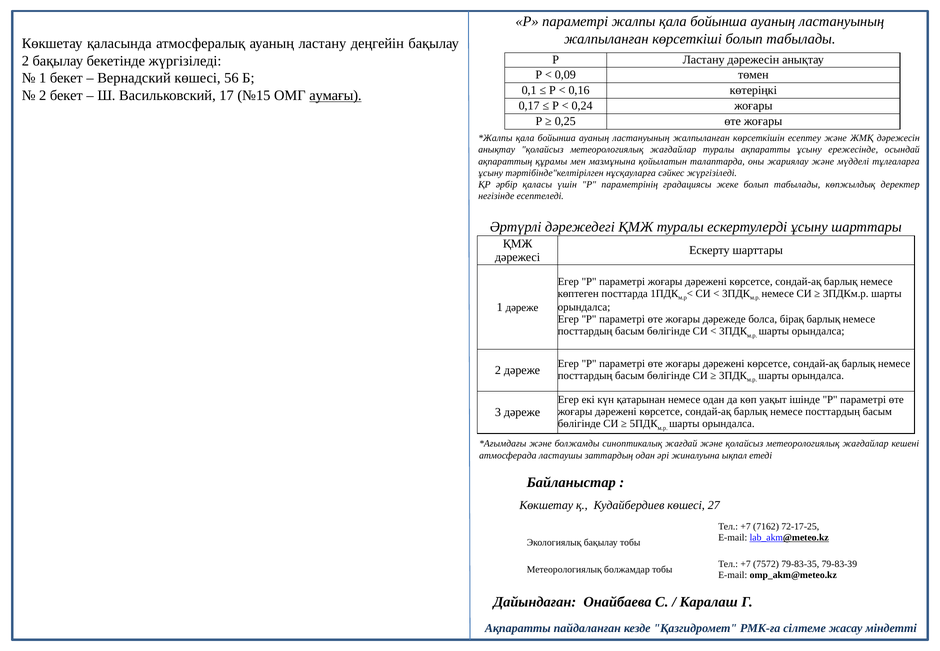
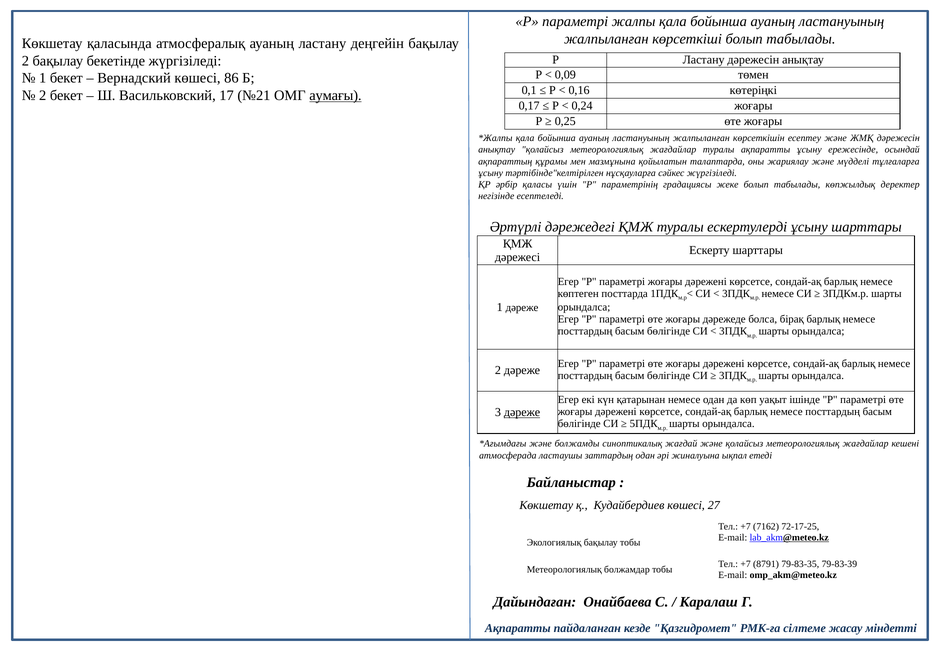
56: 56 -> 86
№15: №15 -> №21
дәреже at (522, 412) underline: none -> present
7572: 7572 -> 8791
